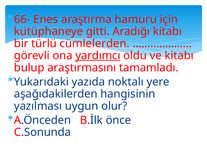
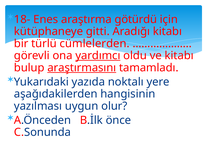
66-: 66- -> 18-
hamuru: hamuru -> götürdü
araştırmasını underline: none -> present
